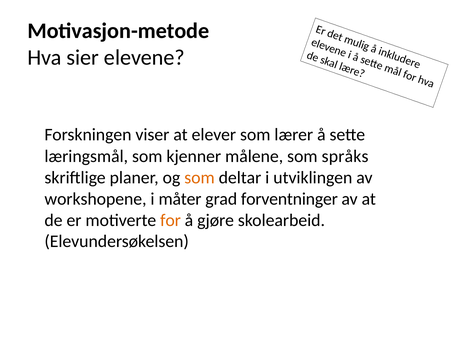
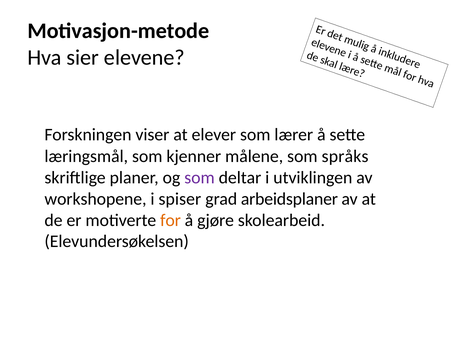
som at (200, 178) colour: orange -> purple
måter: måter -> spiser
forventninger: forventninger -> arbeidsplaner
